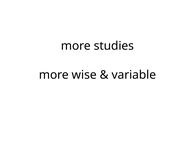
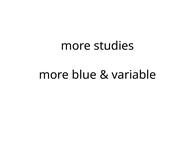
wise: wise -> blue
